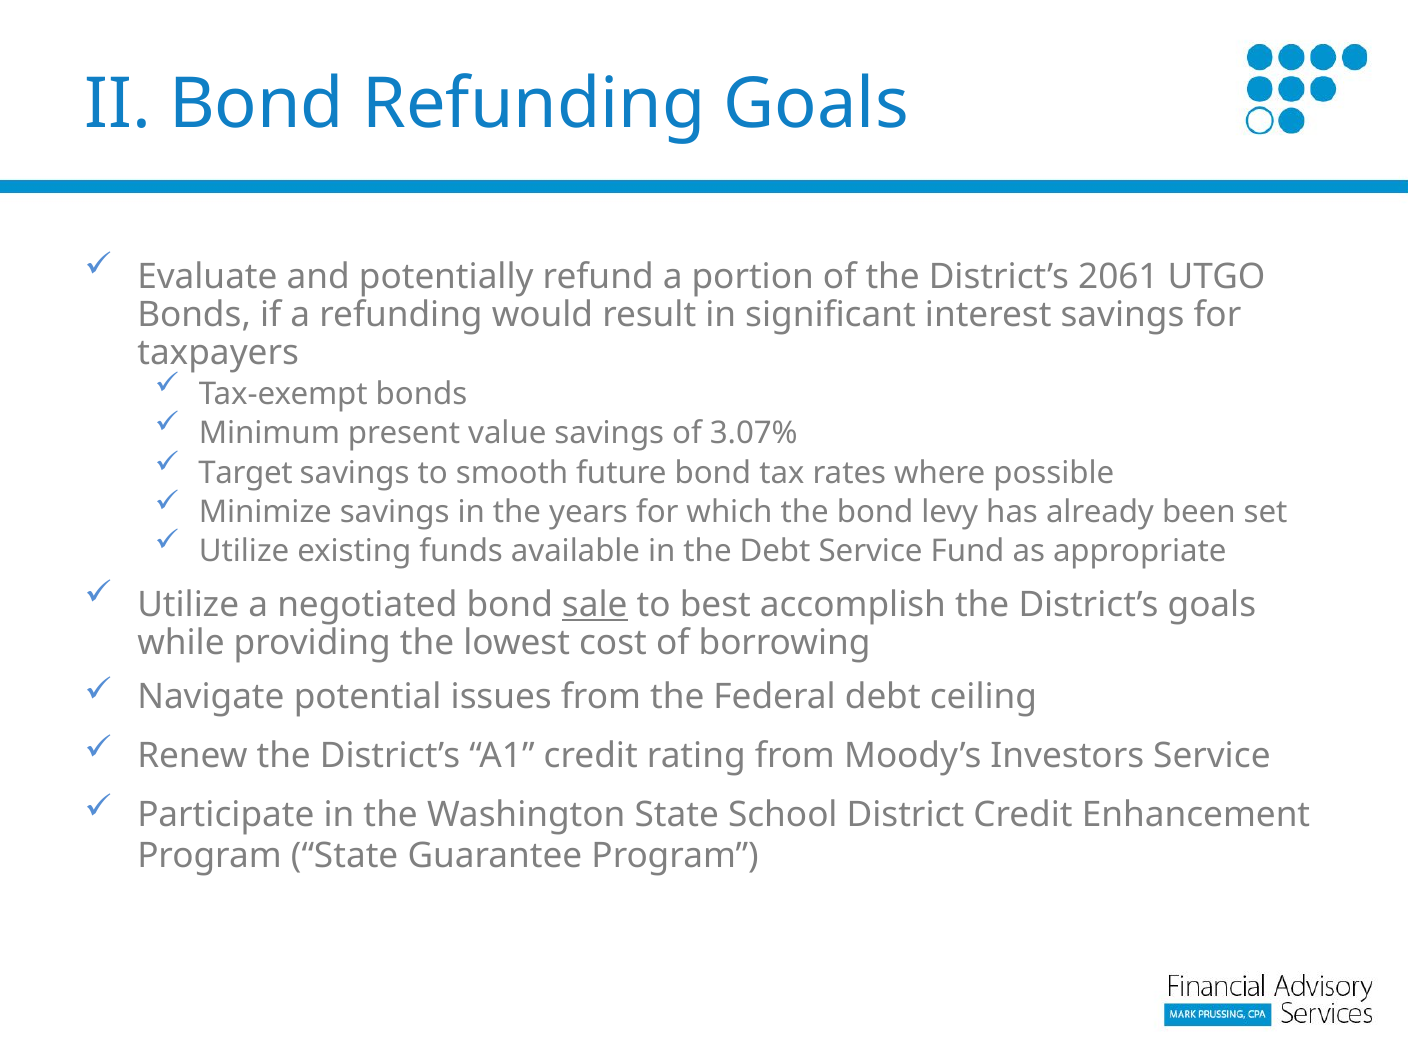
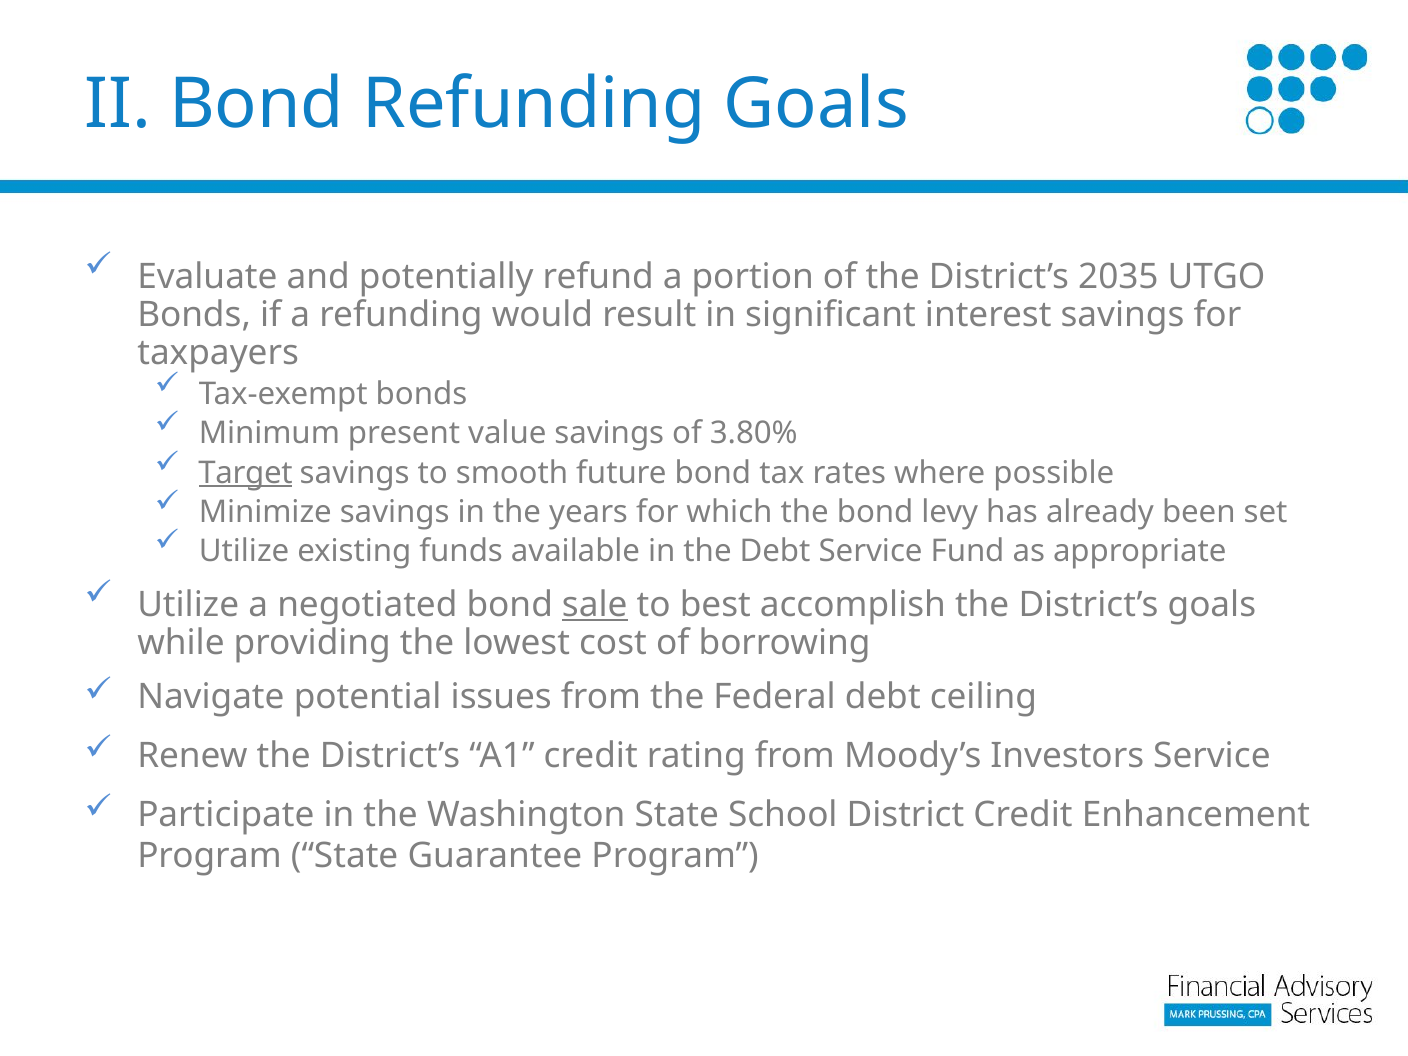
2061: 2061 -> 2035
3.07%: 3.07% -> 3.80%
Target underline: none -> present
